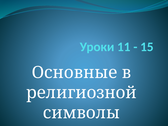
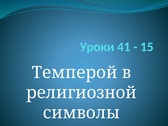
11: 11 -> 41
Основные: Основные -> Темперой
